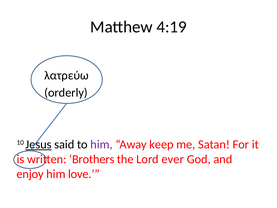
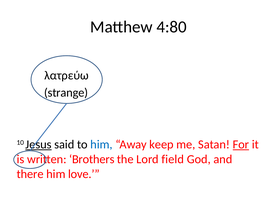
4:19: 4:19 -> 4:80
orderly: orderly -> strange
him at (101, 144) colour: purple -> blue
For underline: none -> present
ever: ever -> field
enjoy: enjoy -> there
